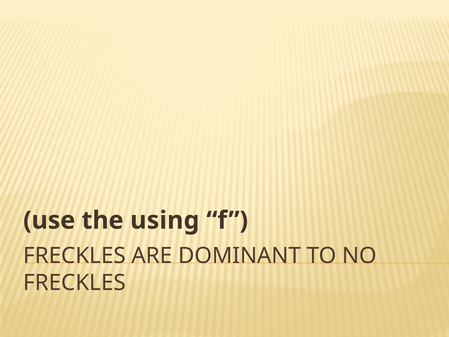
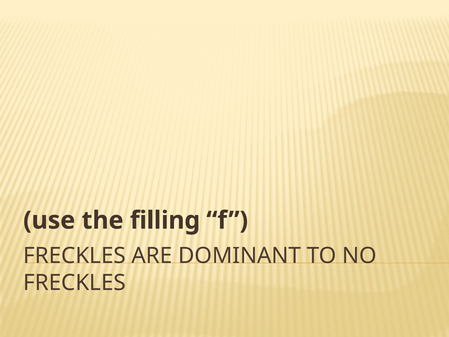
using: using -> filling
